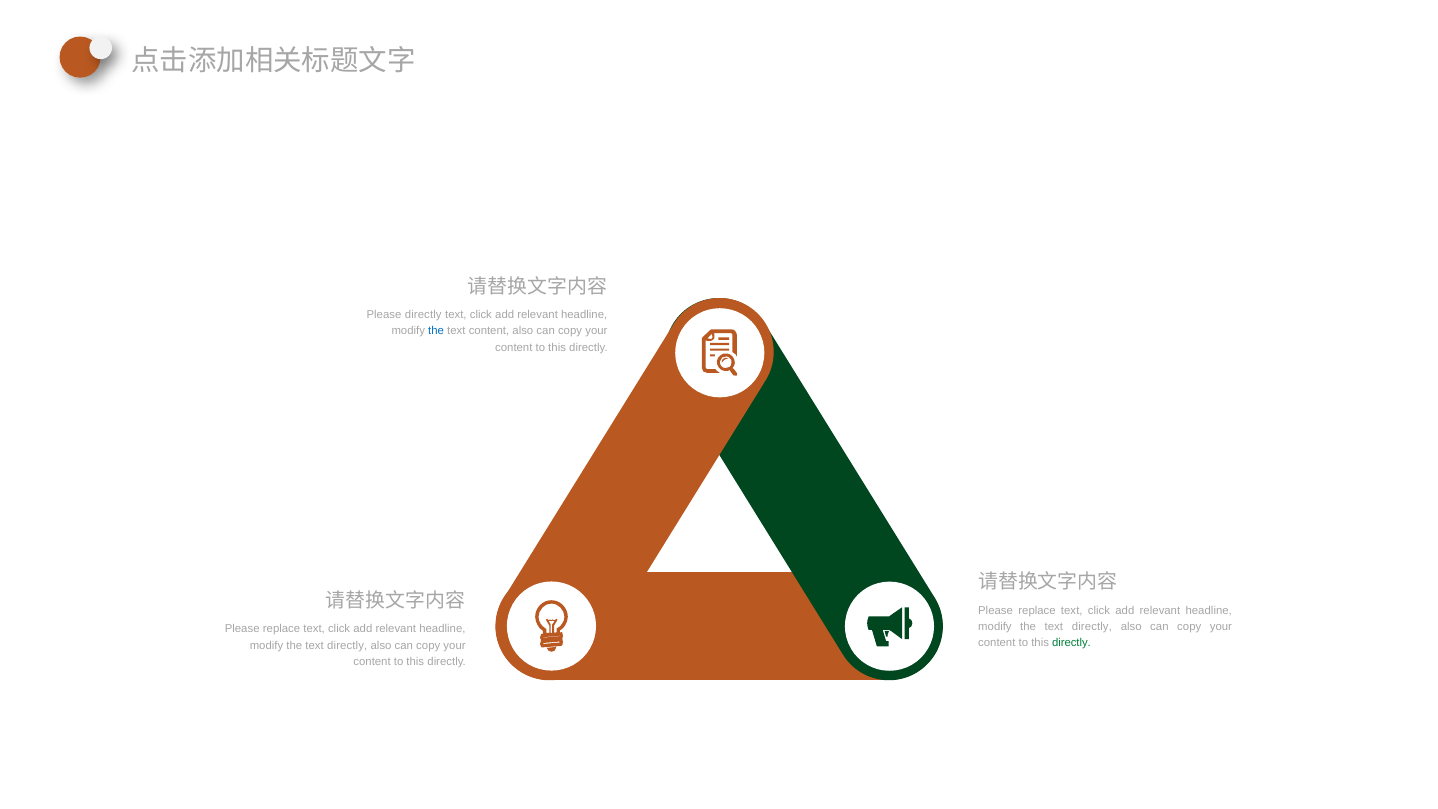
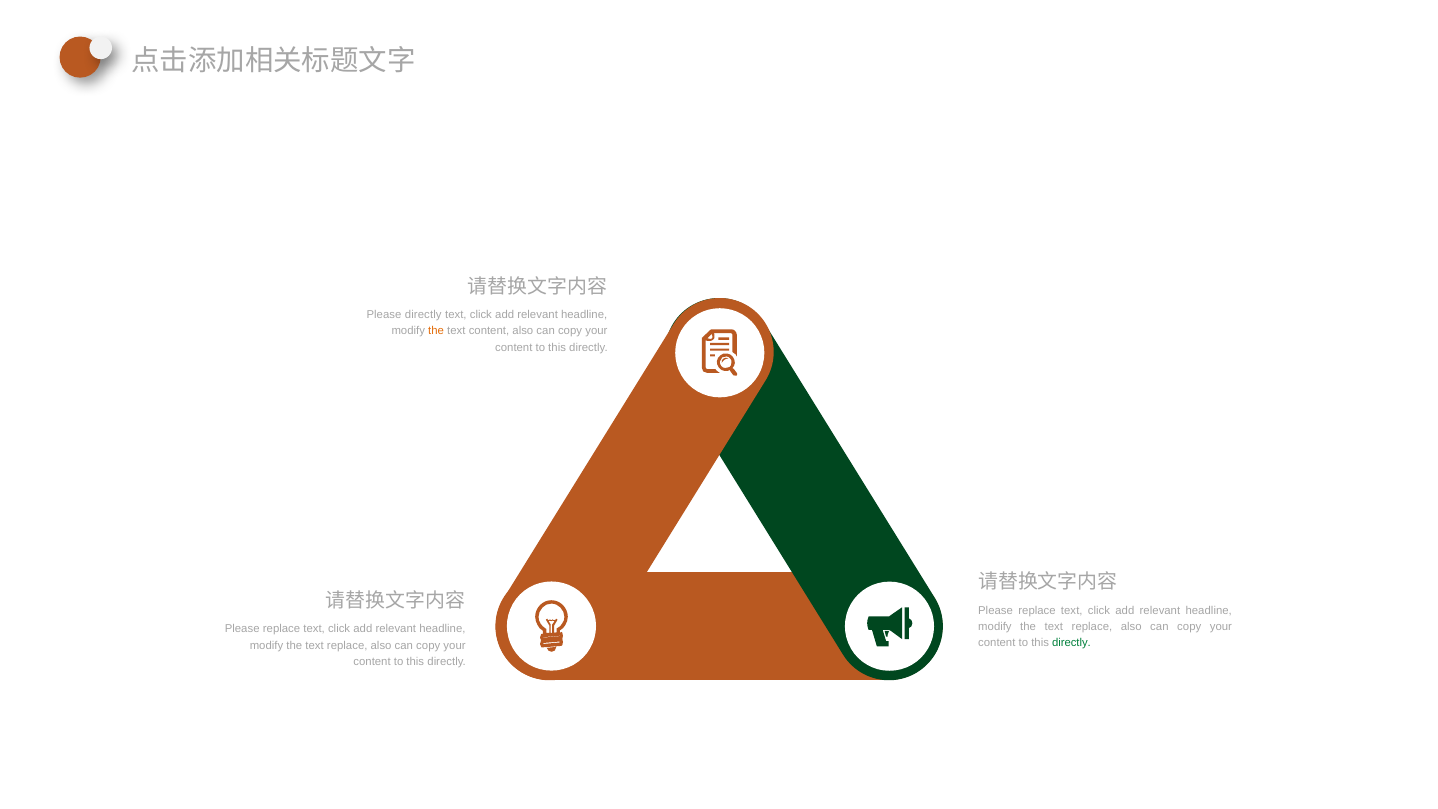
the at (436, 331) colour: blue -> orange
directly at (1092, 627): directly -> replace
directly at (347, 645): directly -> replace
